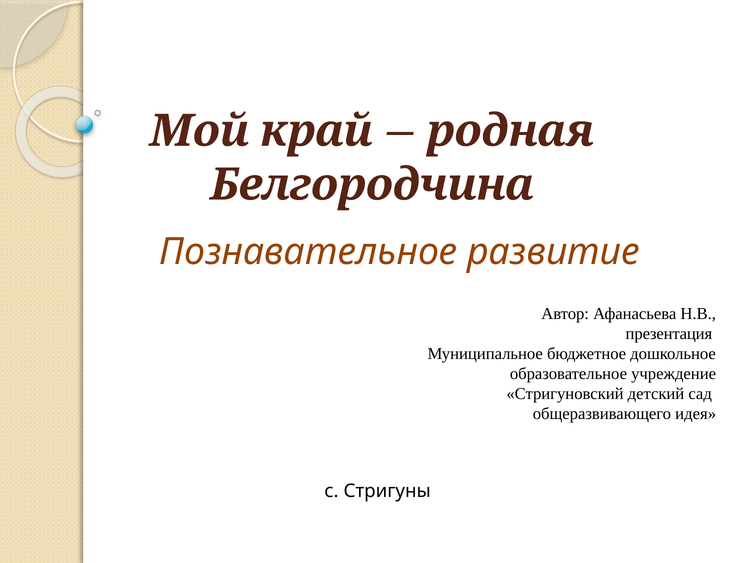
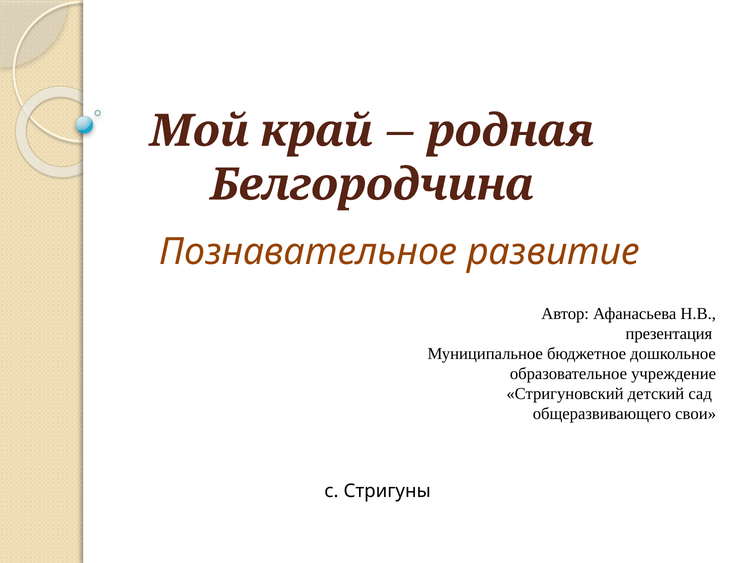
идея: идея -> свои
